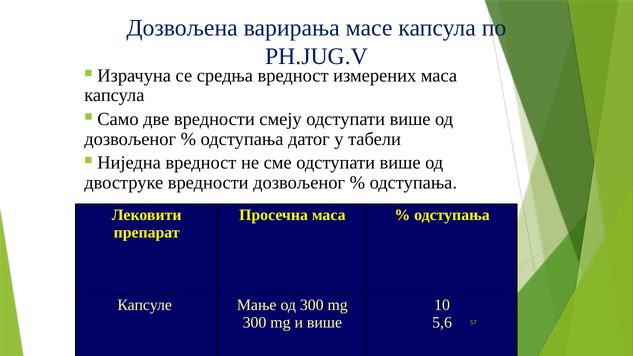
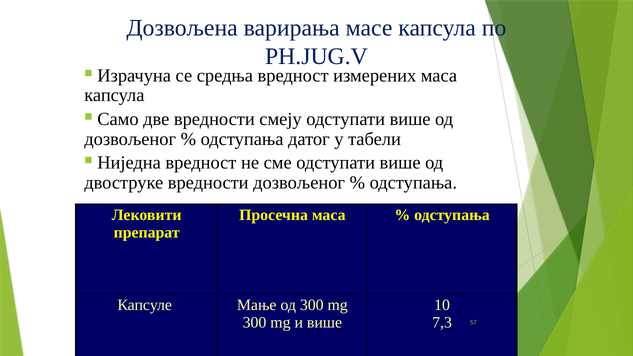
5,6: 5,6 -> 7,3
